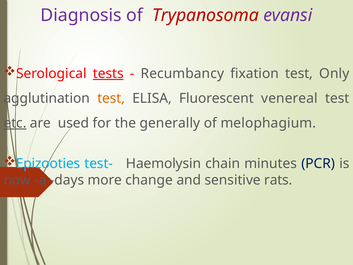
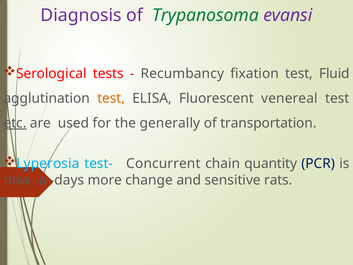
Trypanosoma colour: red -> green
tests underline: present -> none
Only: Only -> Fluid
melophagium: melophagium -> transportation
Epizooties: Epizooties -> Lyperosia
Haemolysin: Haemolysin -> Concurrent
minutes: minutes -> quantity
